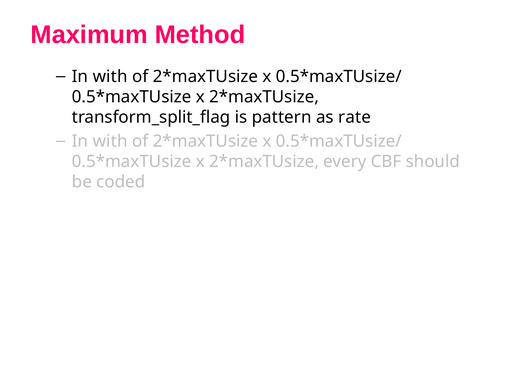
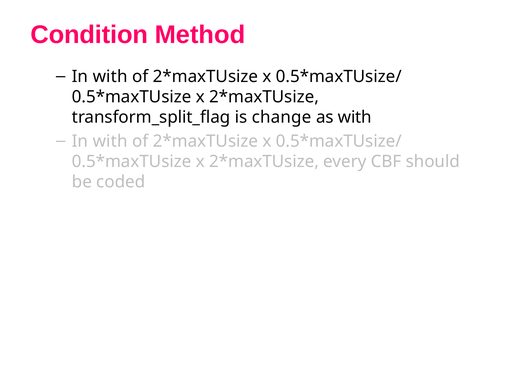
Maximum: Maximum -> Condition
pattern: pattern -> change
as rate: rate -> with
